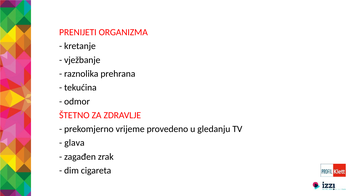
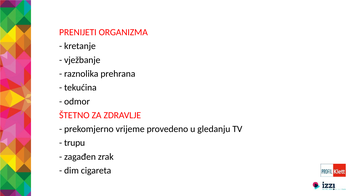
glava: glava -> trupu
